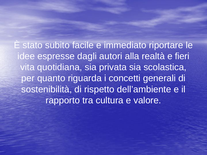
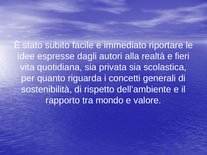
cultura: cultura -> mondo
